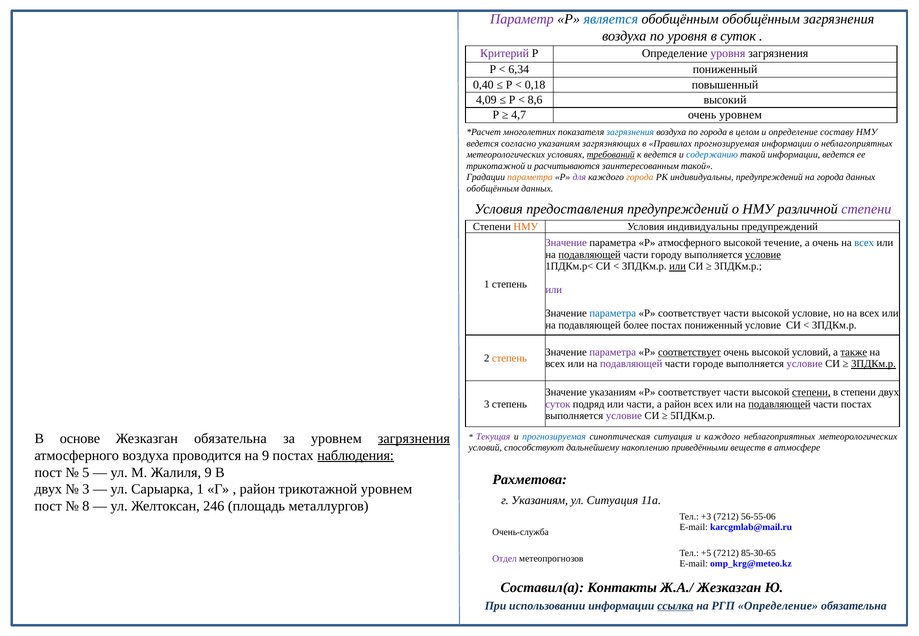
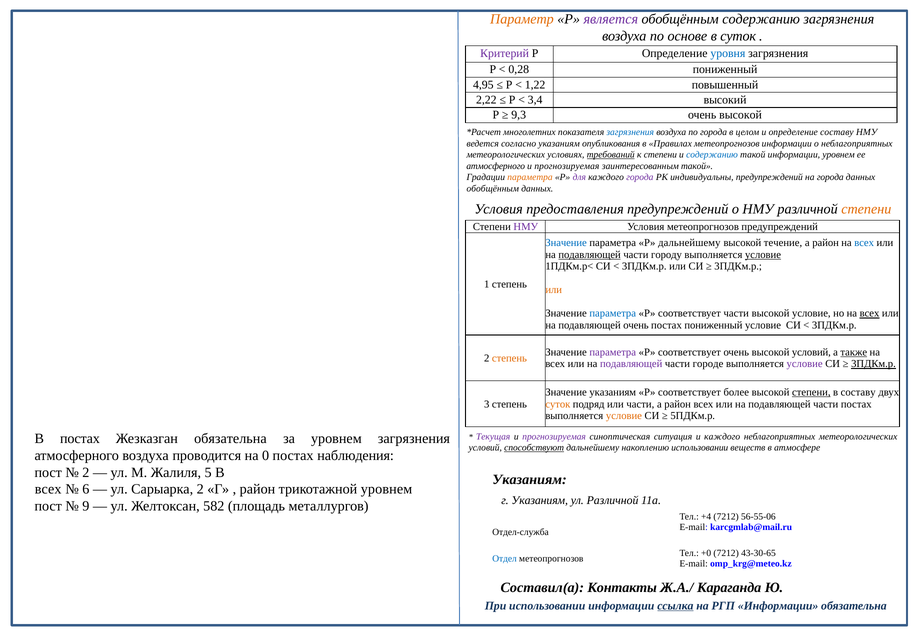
Параметр colour: purple -> orange
является colour: blue -> purple
обобщённым обобщённым: обобщённым -> содержанию
по уровня: уровня -> основе
уровня at (728, 53) colour: purple -> blue
6,34: 6,34 -> 0,28
0,40: 0,40 -> 4,95
0,18: 0,18 -> 1,22
4,09: 4,09 -> 2,22
8,6: 8,6 -> 3,4
4,7: 4,7 -> 9,3
уровнем at (741, 115): уровнем -> высокой
загрязняющих: загрязняющих -> опубликования
Правилах прогнозируемая: прогнозируемая -> метеопрогнозов
к ведется: ведется -> степени
информации ведется: ведется -> уровнем
трикотажной at (496, 166): трикотажной -> атмосферного
расчитываются at (567, 166): расчитываются -> прогнозируемая
города at (640, 177) colour: orange -> purple
степени at (866, 209) colour: purple -> orange
НМУ at (526, 227) colour: orange -> purple
Условия индивидуальны: индивидуальны -> метеопрогнозов
Значение at (566, 243) colour: purple -> blue
Р атмосферного: атмосферного -> дальнейшему
очень at (826, 243): очень -> район
или at (678, 267) underline: present -> none
или at (554, 290) colour: purple -> orange
всех at (870, 314) underline: none -> present
подавляющей более: более -> очень
соответствует at (689, 352) underline: present -> none
части at (736, 392): части -> более
в степени: степени -> составу
суток at (558, 404) colour: purple -> orange
подавляющей at (779, 404) underline: present -> none
условие at (624, 416) colour: purple -> orange
В основе: основе -> постах
загрязнения at (414, 439) underline: present -> none
прогнозируемая at (554, 437) colour: blue -> purple
способствуют underline: none -> present
накоплению приведёнными: приведёнными -> использовании
на 9: 9 -> 0
наблюдения underline: present -> none
5 at (86, 473): 5 -> 2
Жалиля 9: 9 -> 5
Рахметова at (530, 480): Рахметова -> Указаниям
двух at (48, 489): двух -> всех
3 at (86, 489): 3 -> 6
Сарыарка 1: 1 -> 2
ул Ситуация: Ситуация -> Различной
8: 8 -> 9
246: 246 -> 582
+3: +3 -> +4
Очень-служба: Очень-служба -> Отдел-служба
+5: +5 -> +0
85-30-65: 85-30-65 -> 43-30-65
Отдел colour: purple -> blue
Ж.А./ Жезказган: Жезказган -> Караганда
РГП Определение: Определение -> Информации
